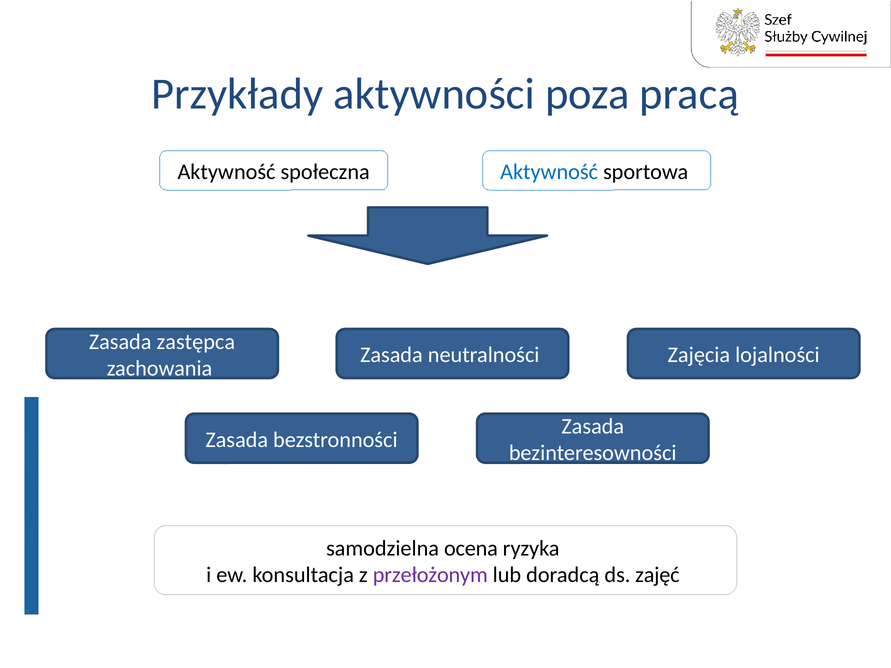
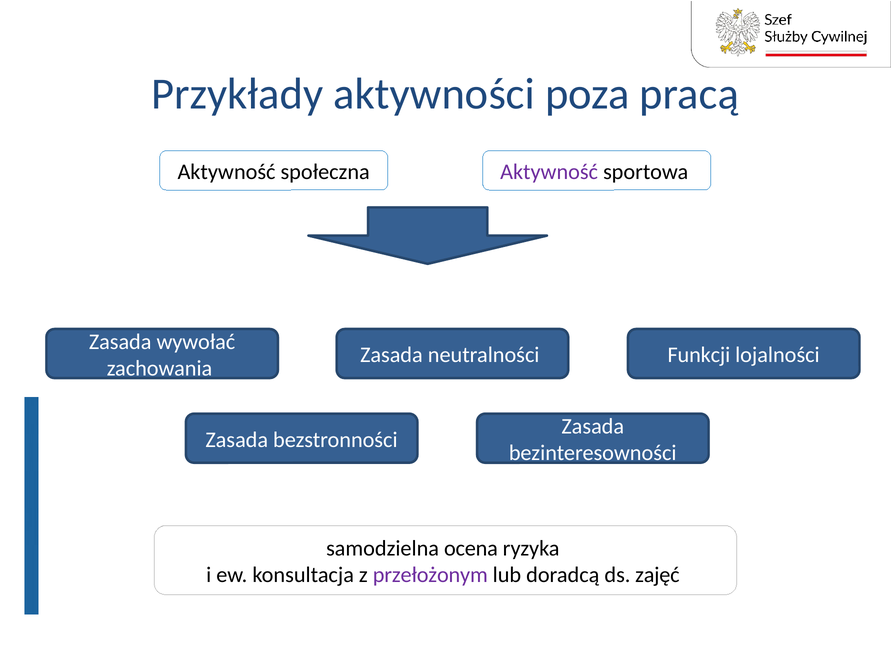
Aktywność at (549, 172) colour: blue -> purple
zastępca: zastępca -> wywołać
Zajęcia: Zajęcia -> Funkcji
